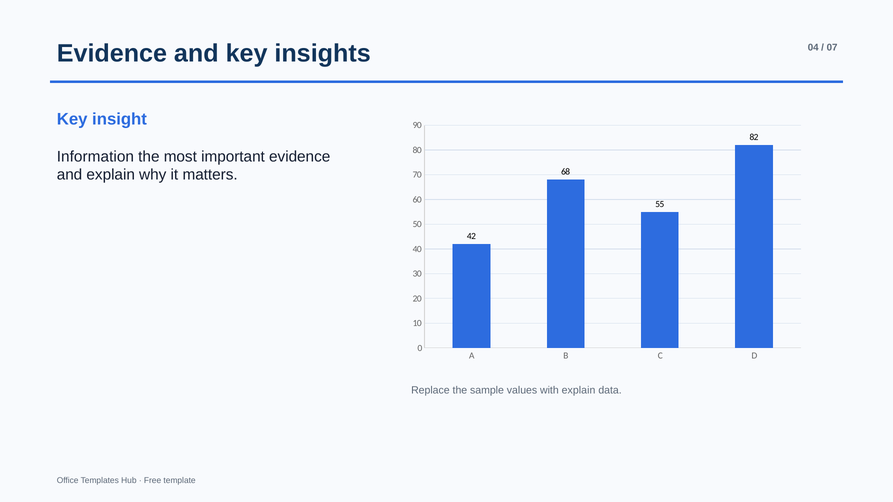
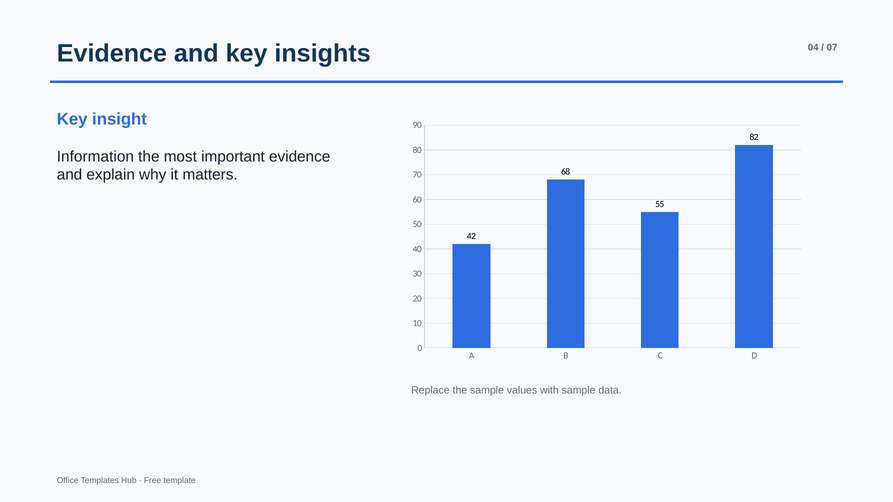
with explain: explain -> sample
